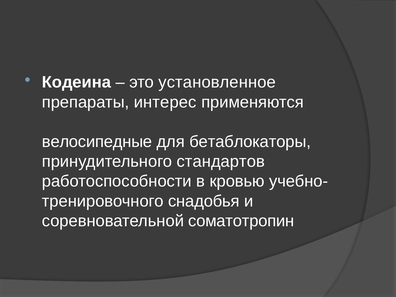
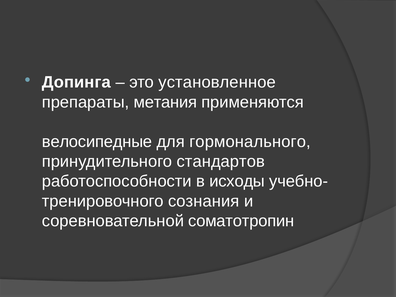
Кодеина: Кодеина -> Допинга
интерес: интерес -> метания
бетаблокаторы: бетаблокаторы -> гормонального
кровью: кровью -> исходы
снадобья: снадобья -> сознания
